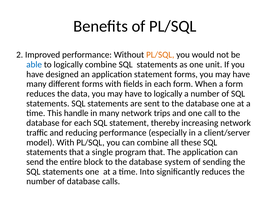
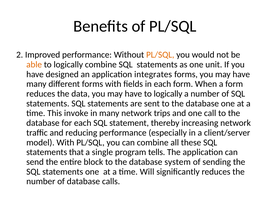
able colour: blue -> orange
application statement: statement -> integrates
handle: handle -> invoke
program that: that -> tells
Into: Into -> Will
